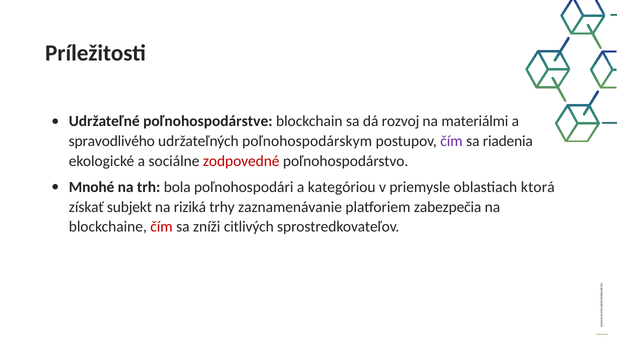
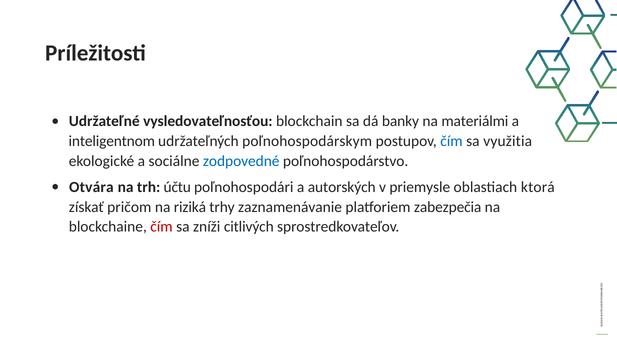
poľnohospodárstve: poľnohospodárstve -> vysledovateľnosťou
rozvoj: rozvoj -> banky
spravodlivého: spravodlivého -> inteligentnom
čím at (451, 141) colour: purple -> blue
riadenia: riadenia -> využitia
zodpovedné colour: red -> blue
Mnohé: Mnohé -> Otvára
bola: bola -> účtu
kategóriou: kategóriou -> autorských
subjekt: subjekt -> pričom
